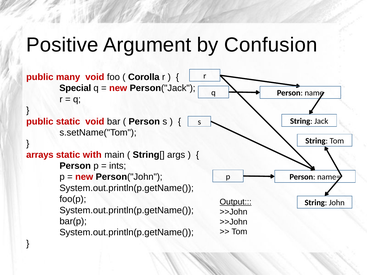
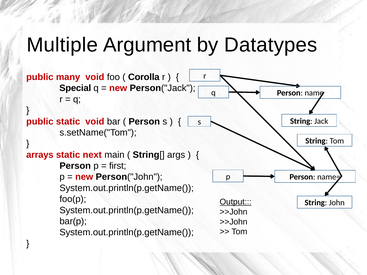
Positive: Positive -> Multiple
Confusion: Confusion -> Datatypes
with: with -> next
ints: ints -> first
